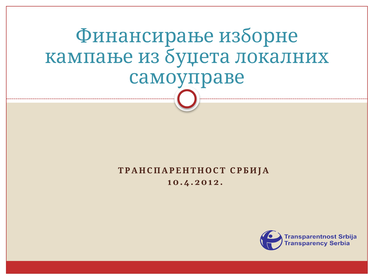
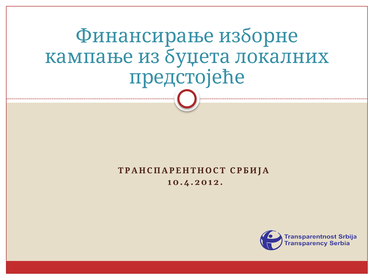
самоуправе: самоуправе -> предстојеће
